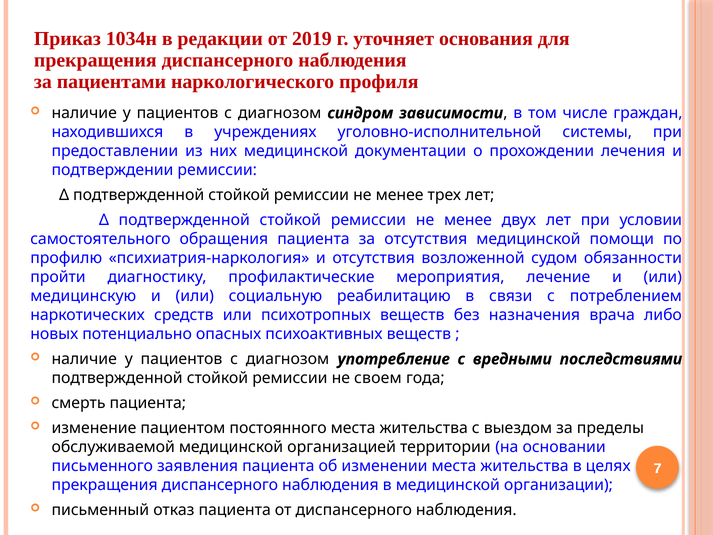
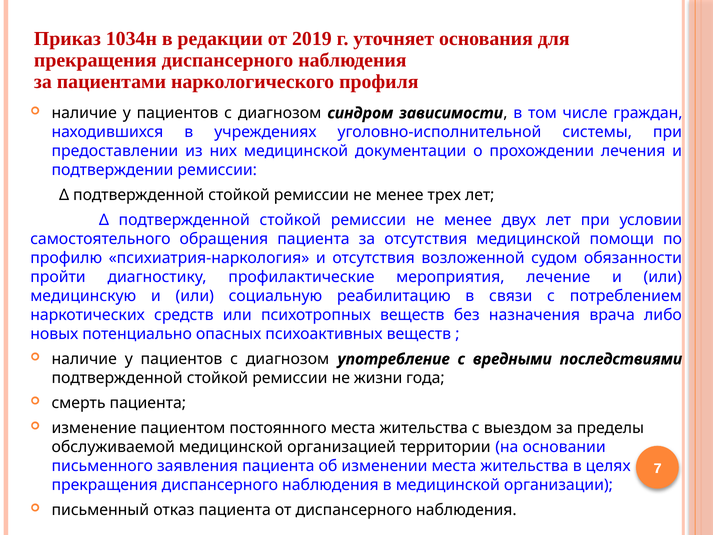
своем: своем -> жизни
